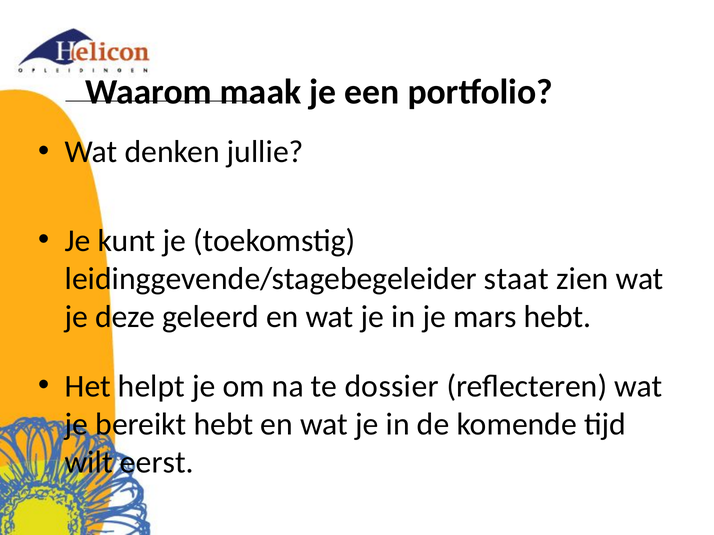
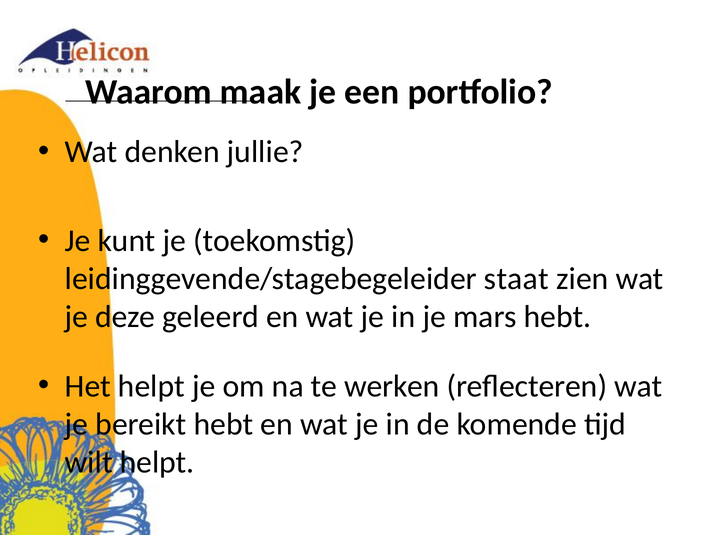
dossier: dossier -> werken
wilt eerst: eerst -> helpt
